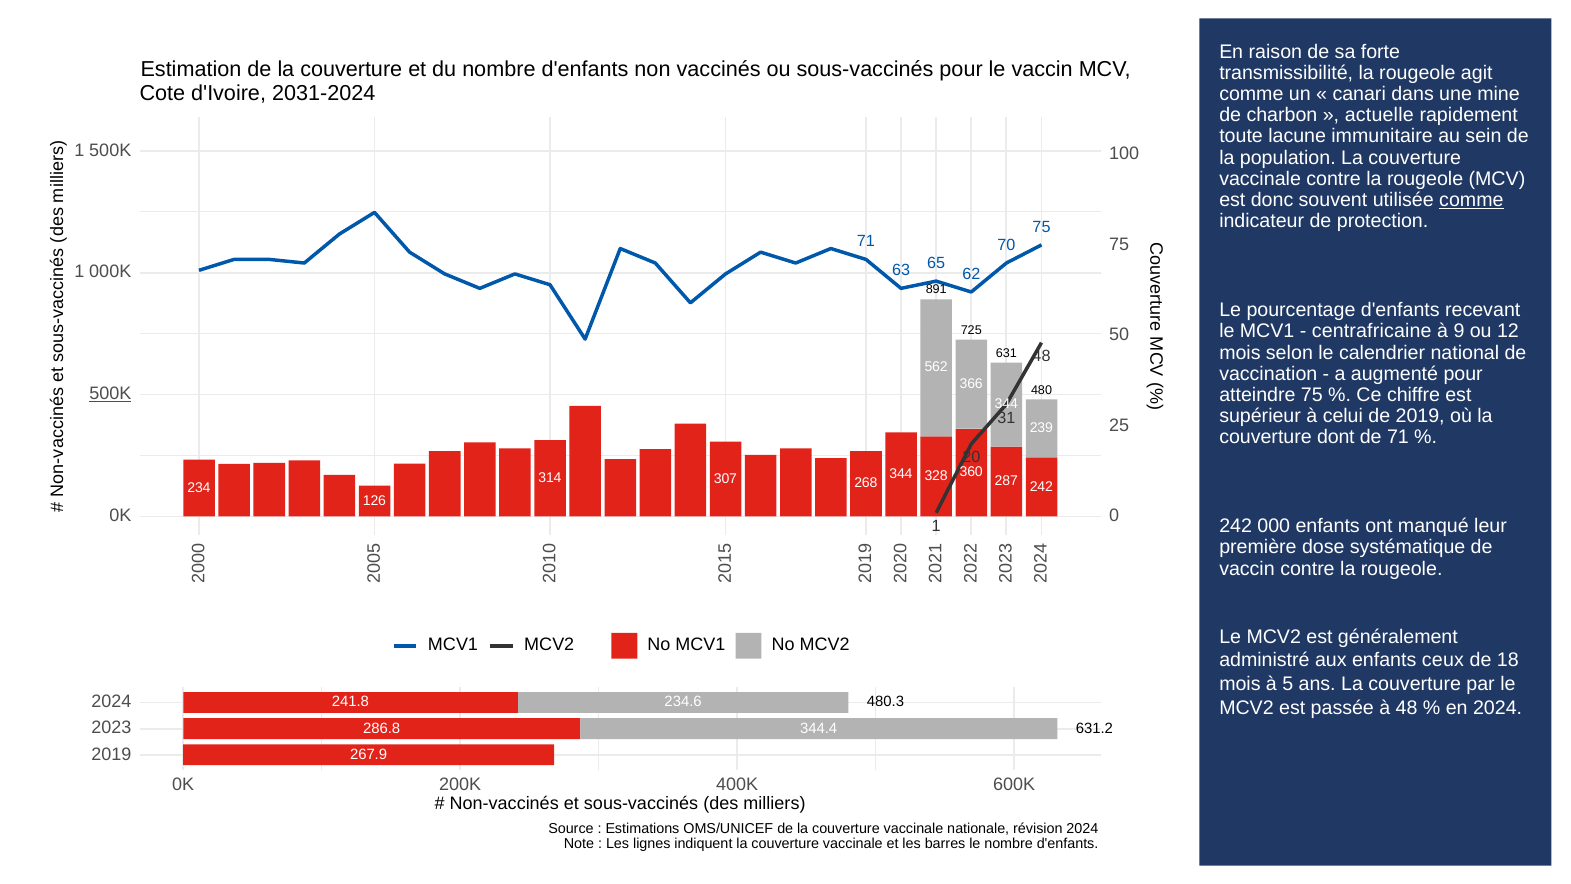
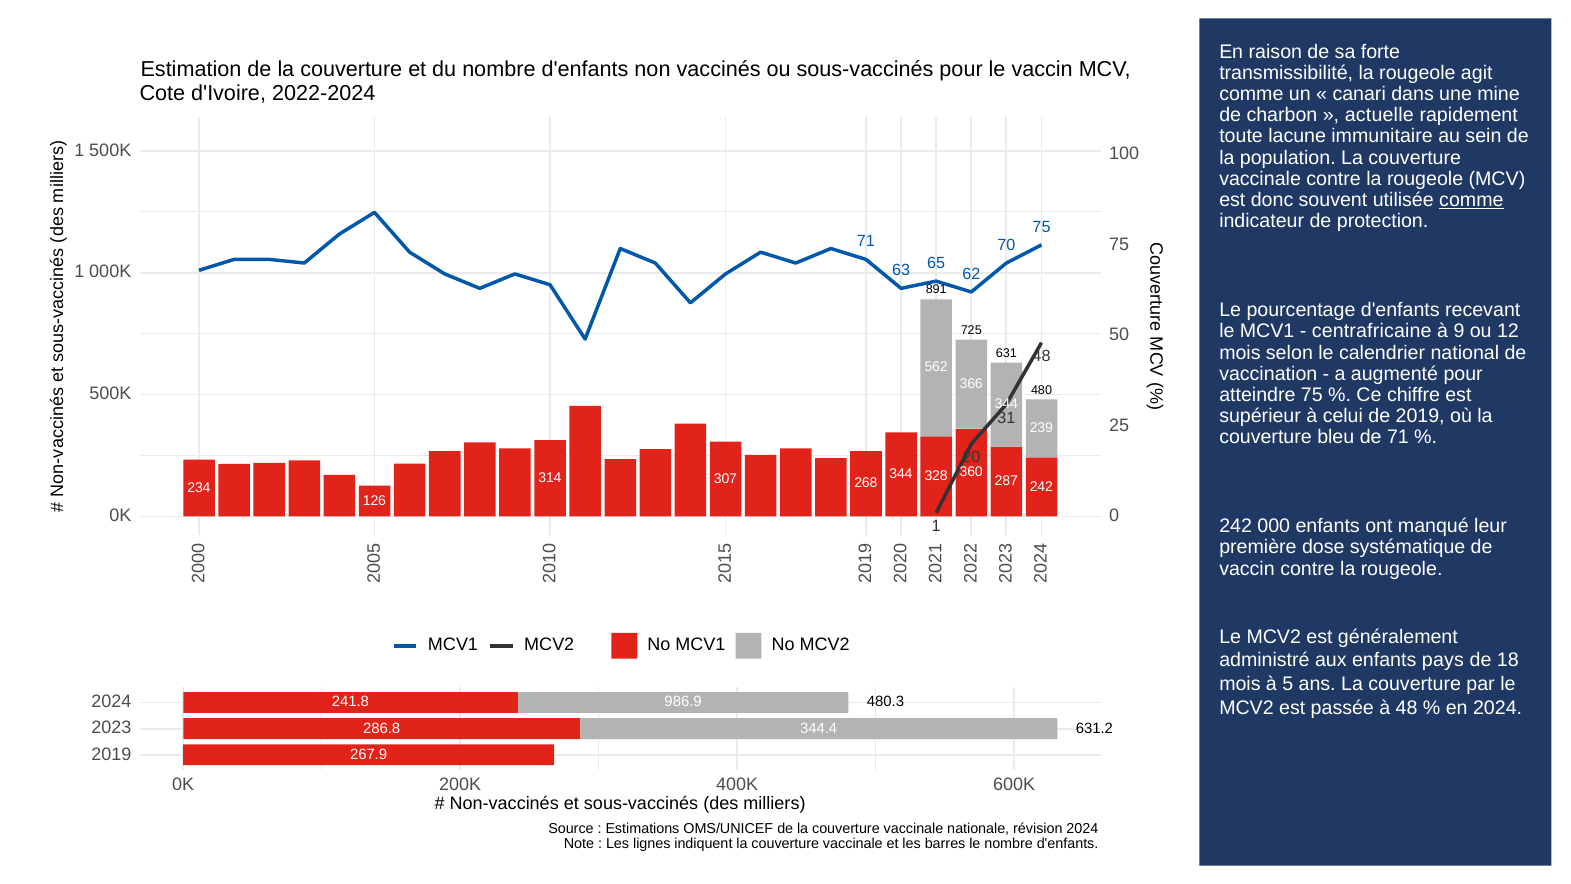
2031-2024: 2031-2024 -> 2022-2024
500K at (110, 394) underline: present -> none
dont: dont -> bleu
ceux: ceux -> pays
234.6: 234.6 -> 986.9
